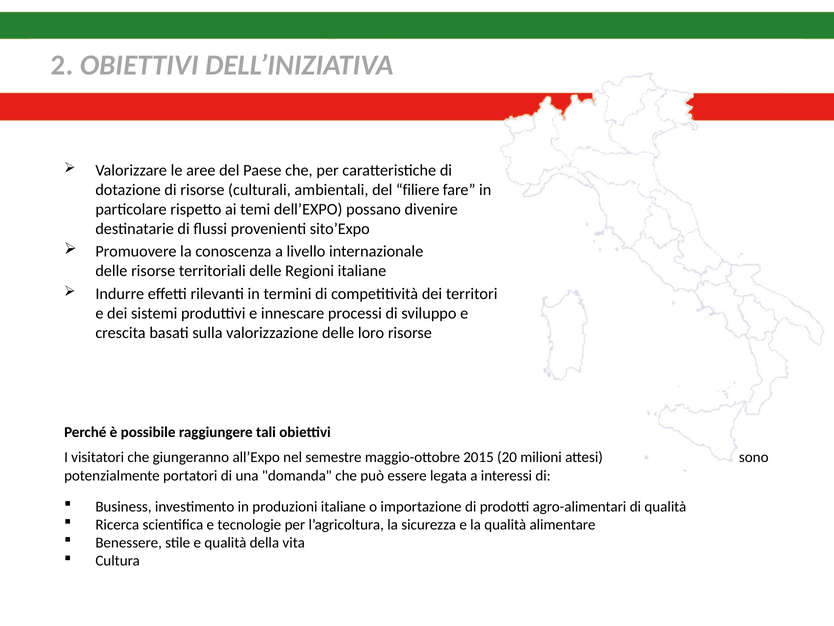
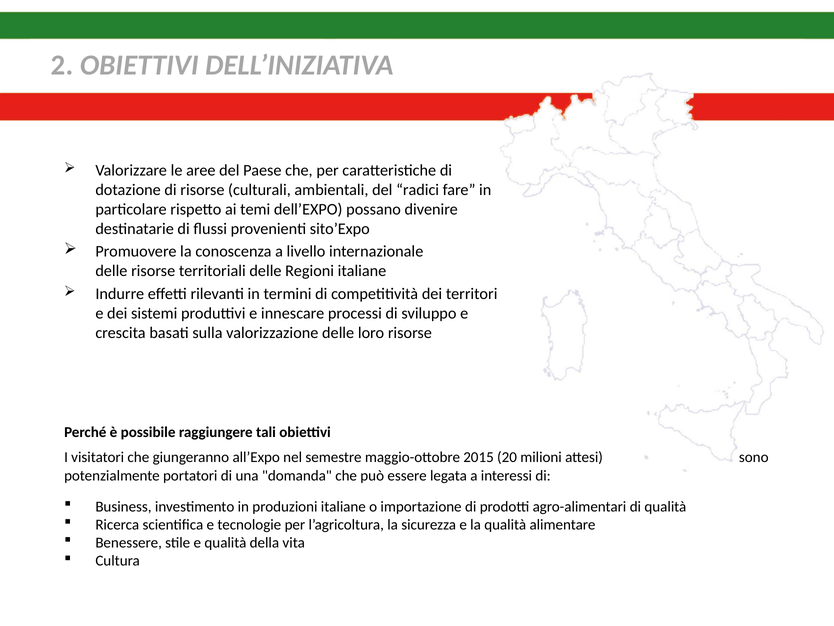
filiere: filiere -> radici
